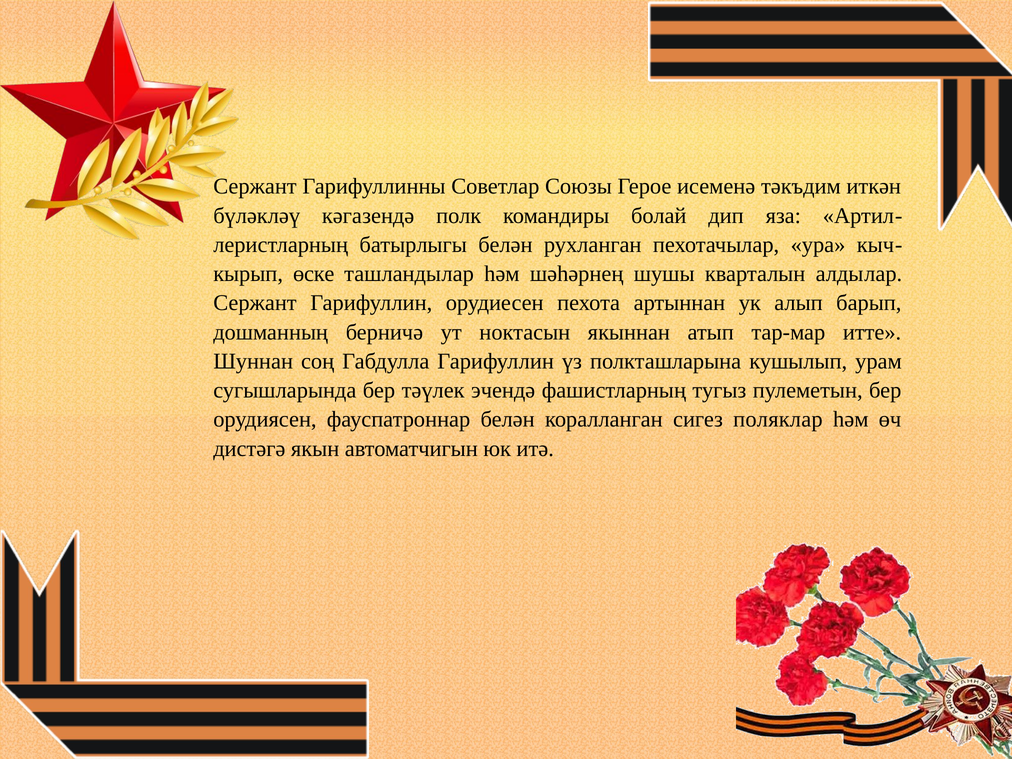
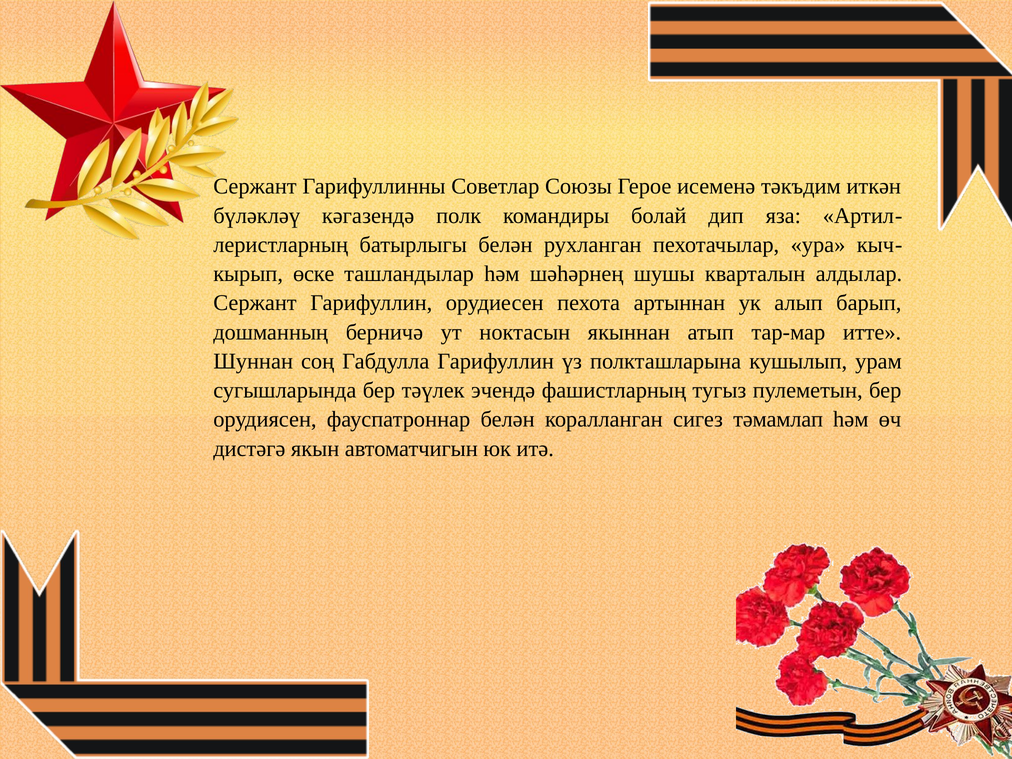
поляклар: поляклар -> тәмамлап
